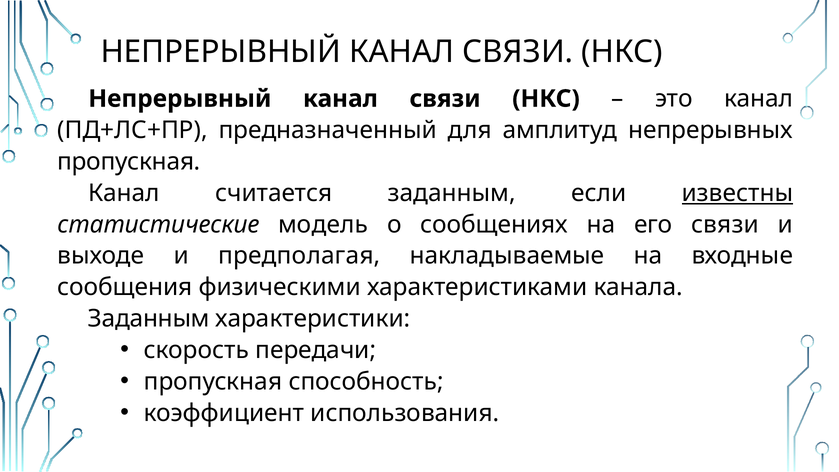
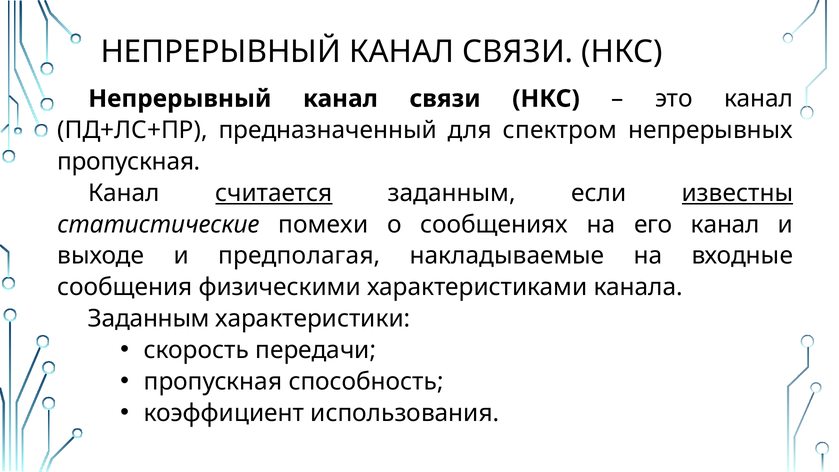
амплитуд: амплитуд -> спектром
считается underline: none -> present
модель: модель -> помехи
его связи: связи -> канал
